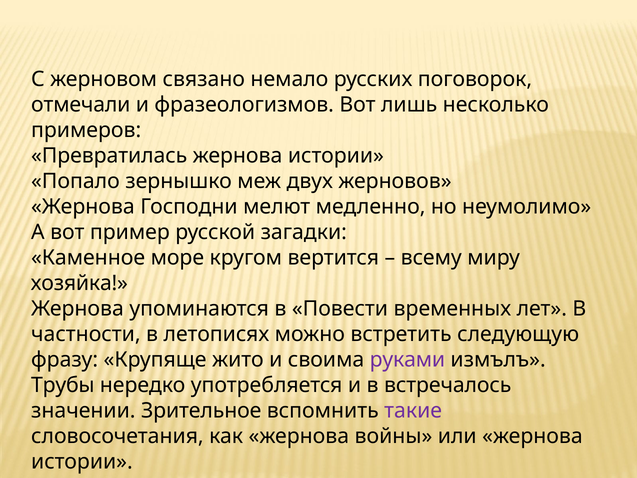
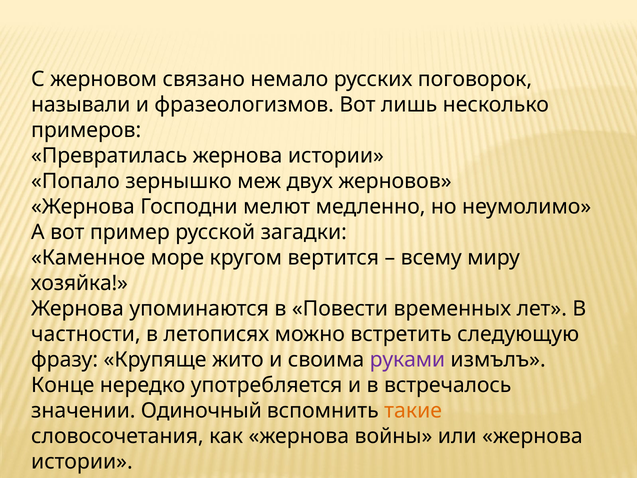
отмечали: отмечали -> называли
Трубы: Трубы -> Конце
Зрительное: Зрительное -> Одиночный
такие colour: purple -> orange
